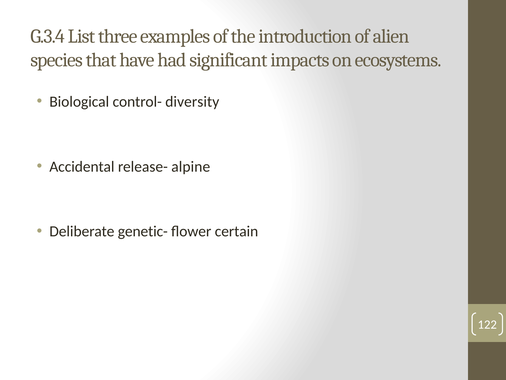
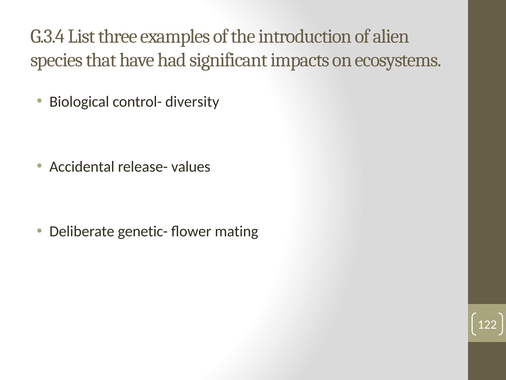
alpine: alpine -> values
certain: certain -> mating
